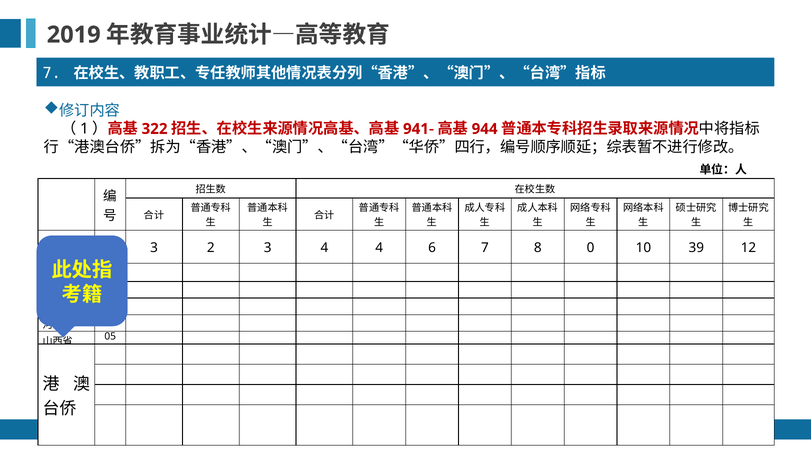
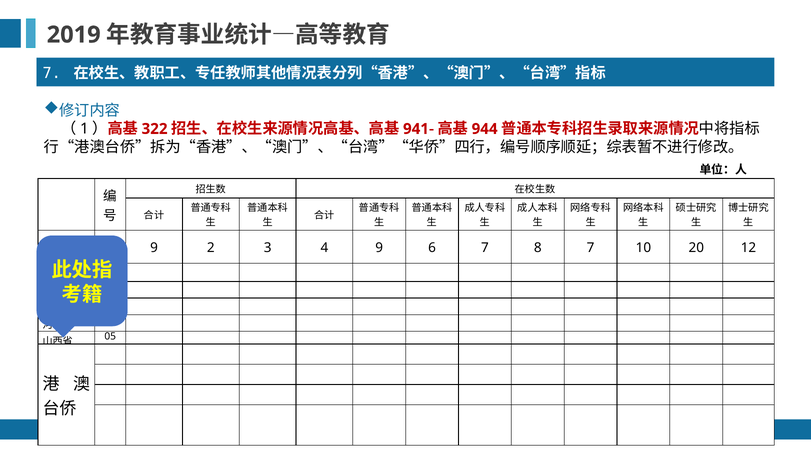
3 at (154, 248): 3 -> 9
4 4: 4 -> 9
8 0: 0 -> 7
39: 39 -> 20
